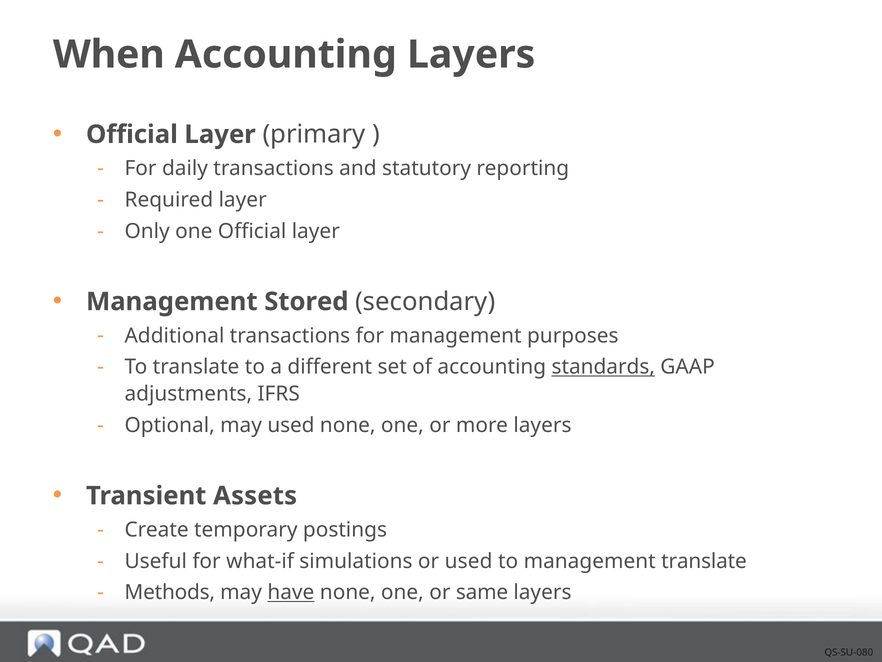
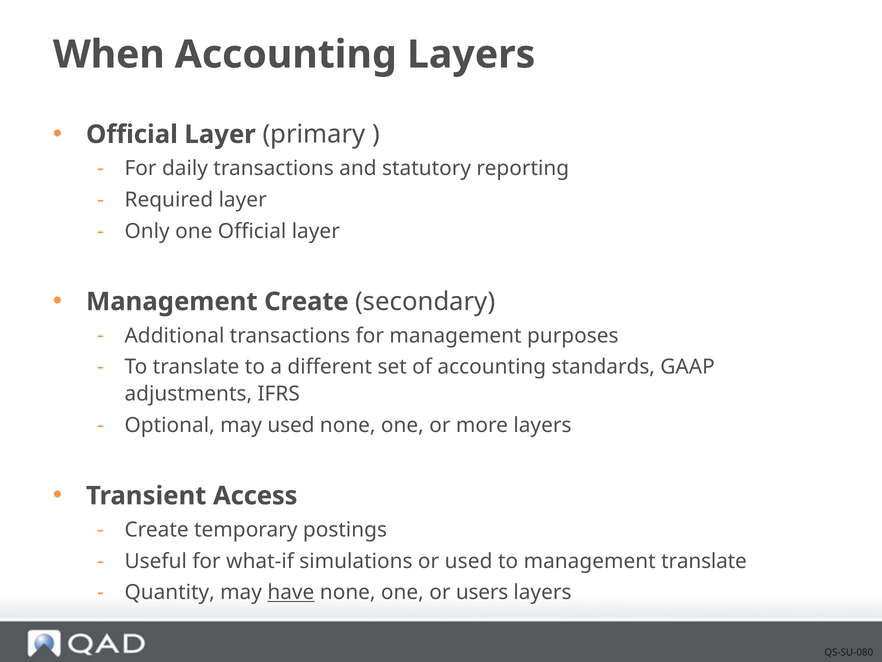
Management Stored: Stored -> Create
standards underline: present -> none
Assets: Assets -> Access
Methods: Methods -> Quantity
same: same -> users
